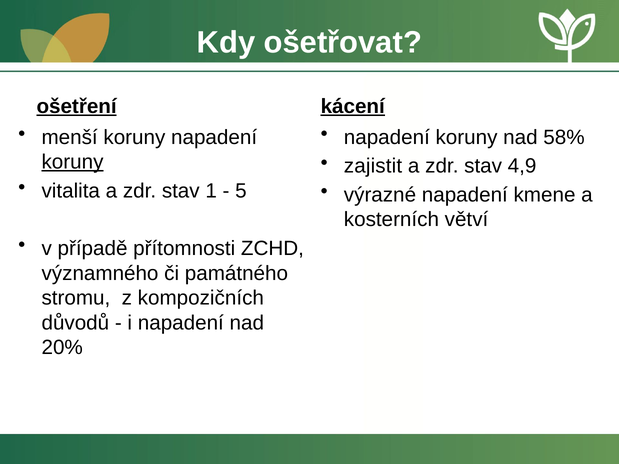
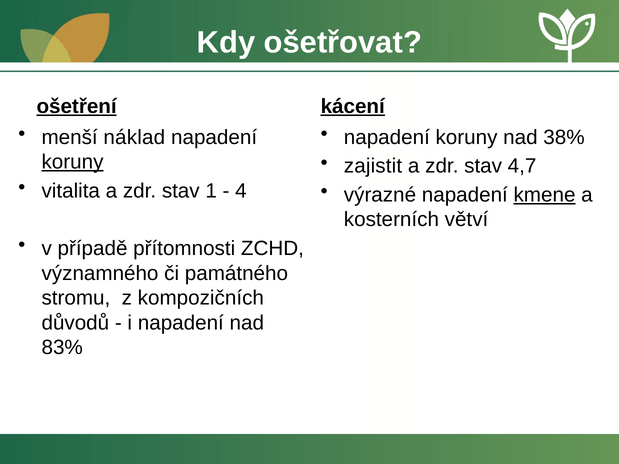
menší koruny: koruny -> náklad
58%: 58% -> 38%
4,9: 4,9 -> 4,7
5: 5 -> 4
kmene underline: none -> present
20%: 20% -> 83%
